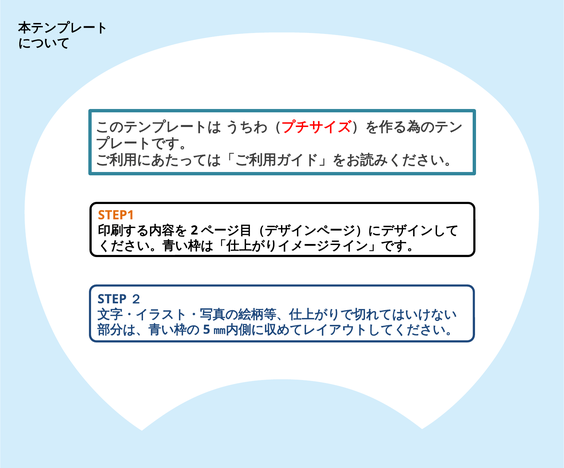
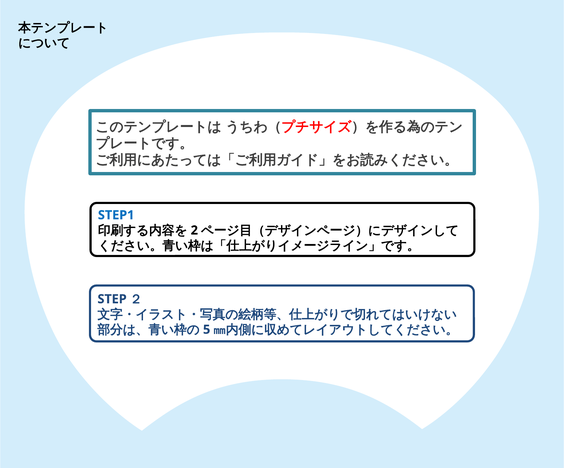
STEP1 colour: orange -> blue
